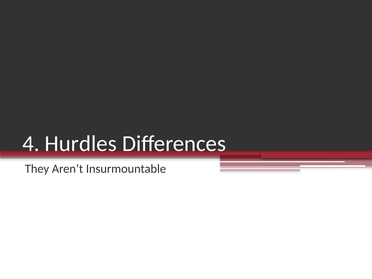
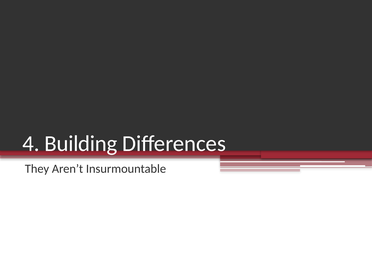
Hurdles: Hurdles -> Building
